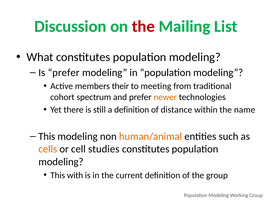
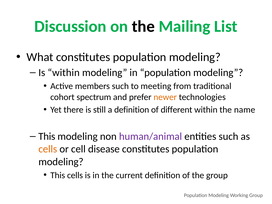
the at (143, 26) colour: red -> black
Is prefer: prefer -> within
members their: their -> such
distance: distance -> different
human/animal colour: orange -> purple
studies: studies -> disease
This with: with -> cells
